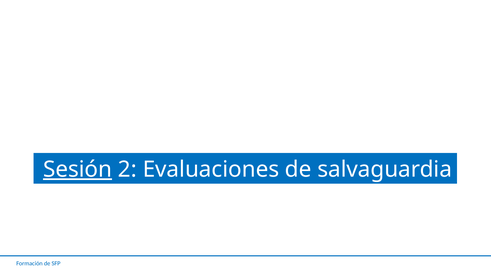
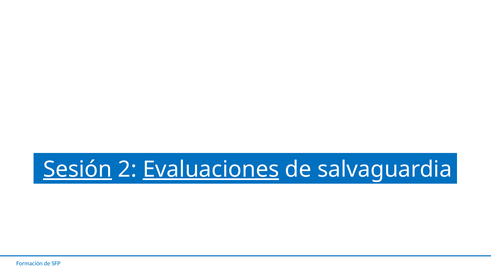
Evaluaciones underline: none -> present
